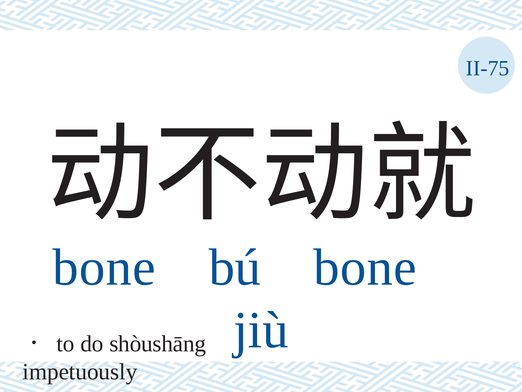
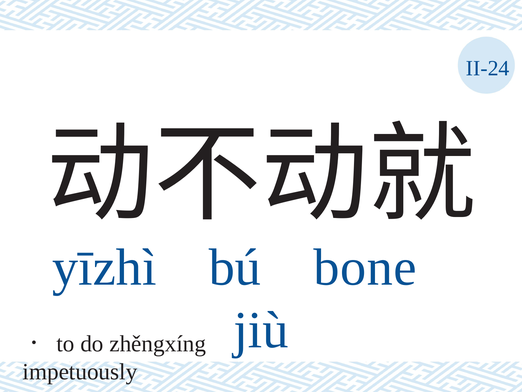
II-75: II-75 -> II-24
bone at (104, 267): bone -> yīzhì
shòushāng: shòushāng -> zhěngxíng
